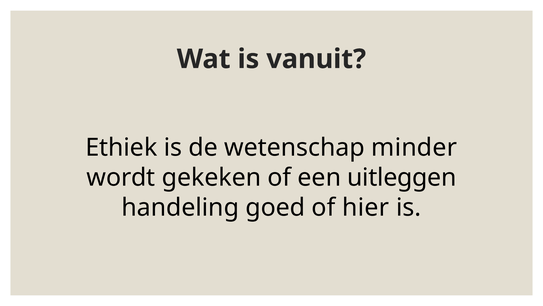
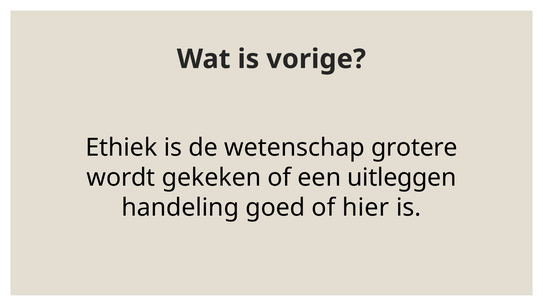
vanuit: vanuit -> vorige
minder: minder -> grotere
